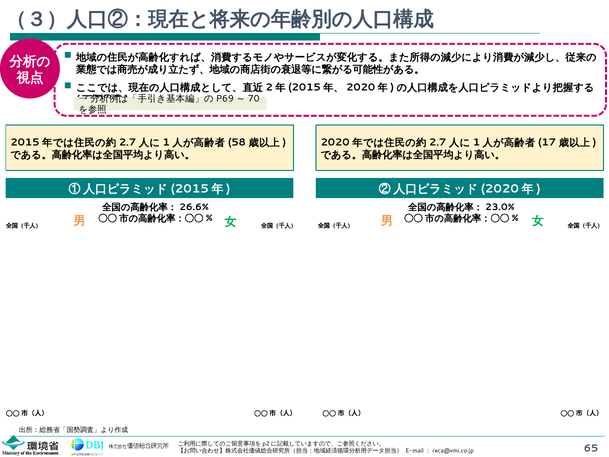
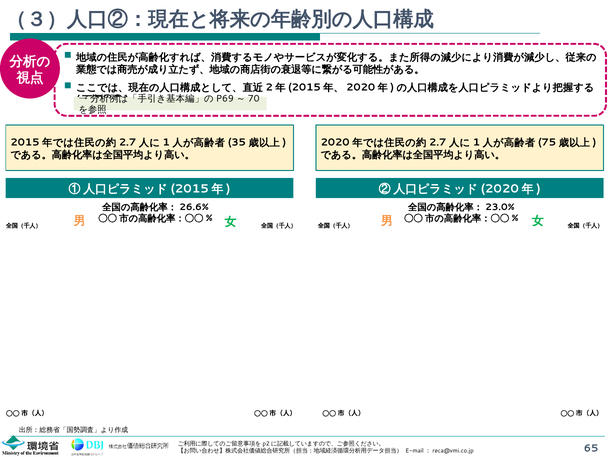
58: 58 -> 35
17: 17 -> 75
